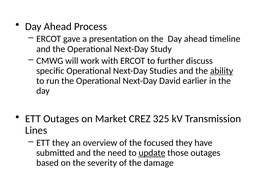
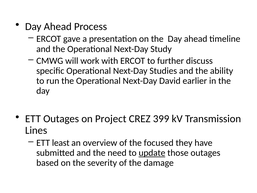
ability underline: present -> none
Market: Market -> Project
325: 325 -> 399
ETT they: they -> least
